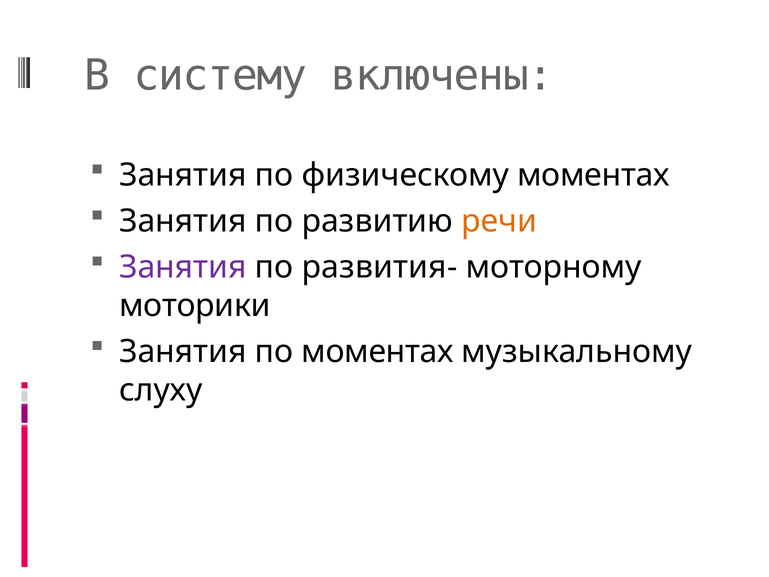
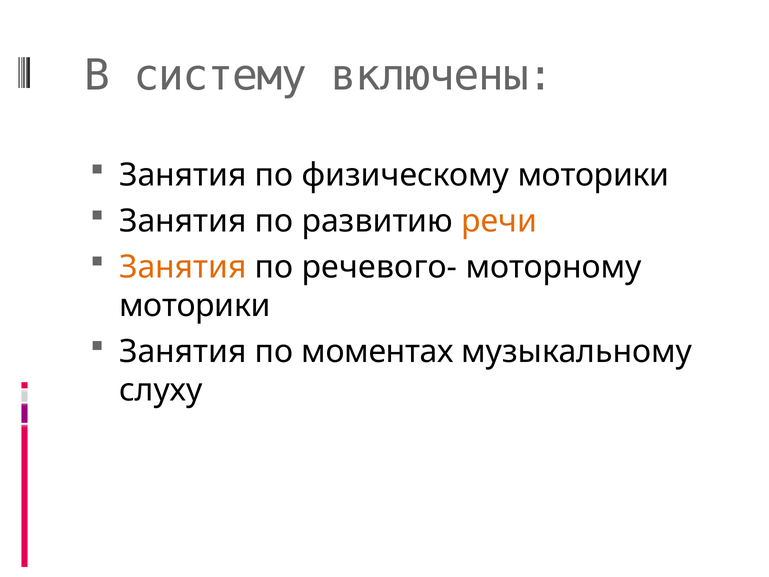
физическому моментах: моментах -> моторики
Занятия at (183, 267) colour: purple -> orange
развития-: развития- -> речевого-
